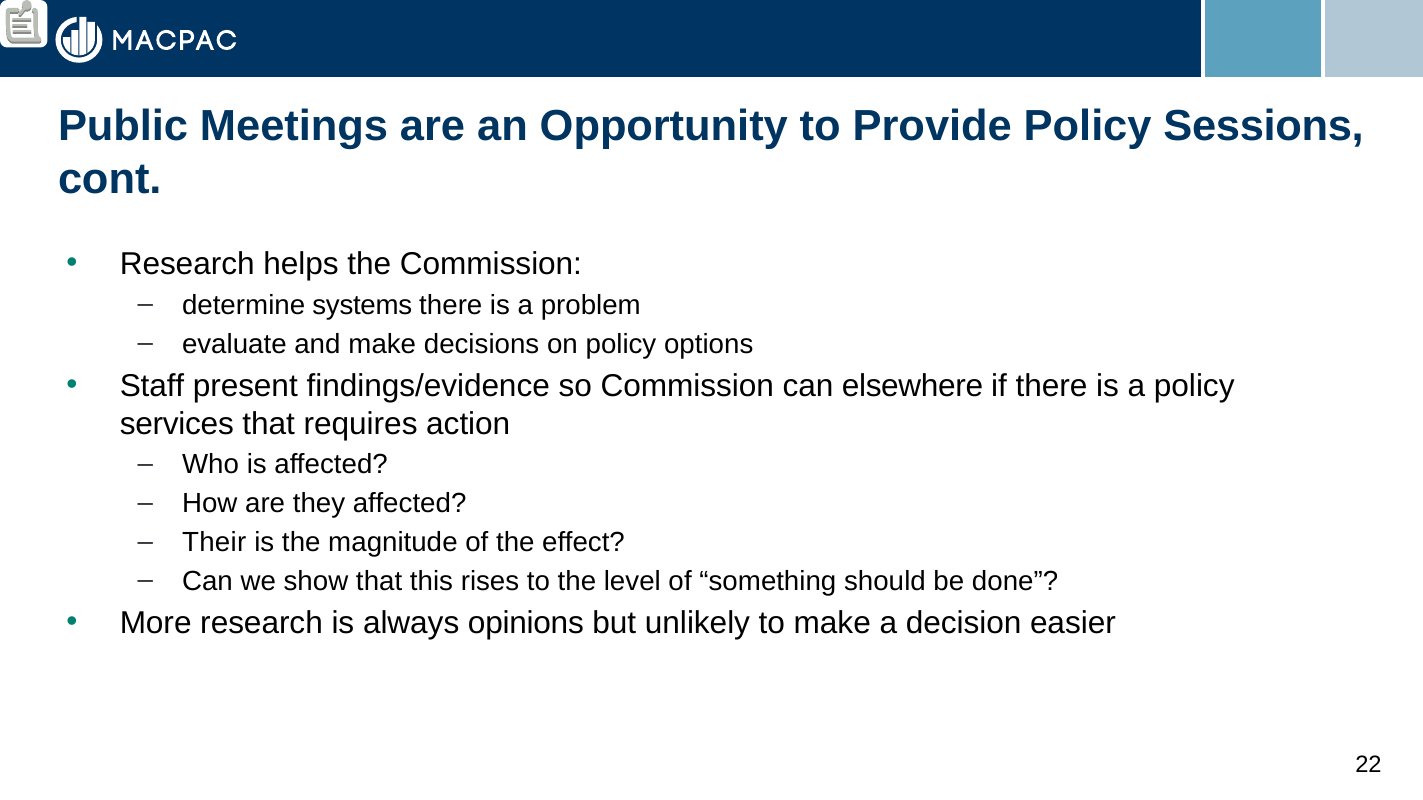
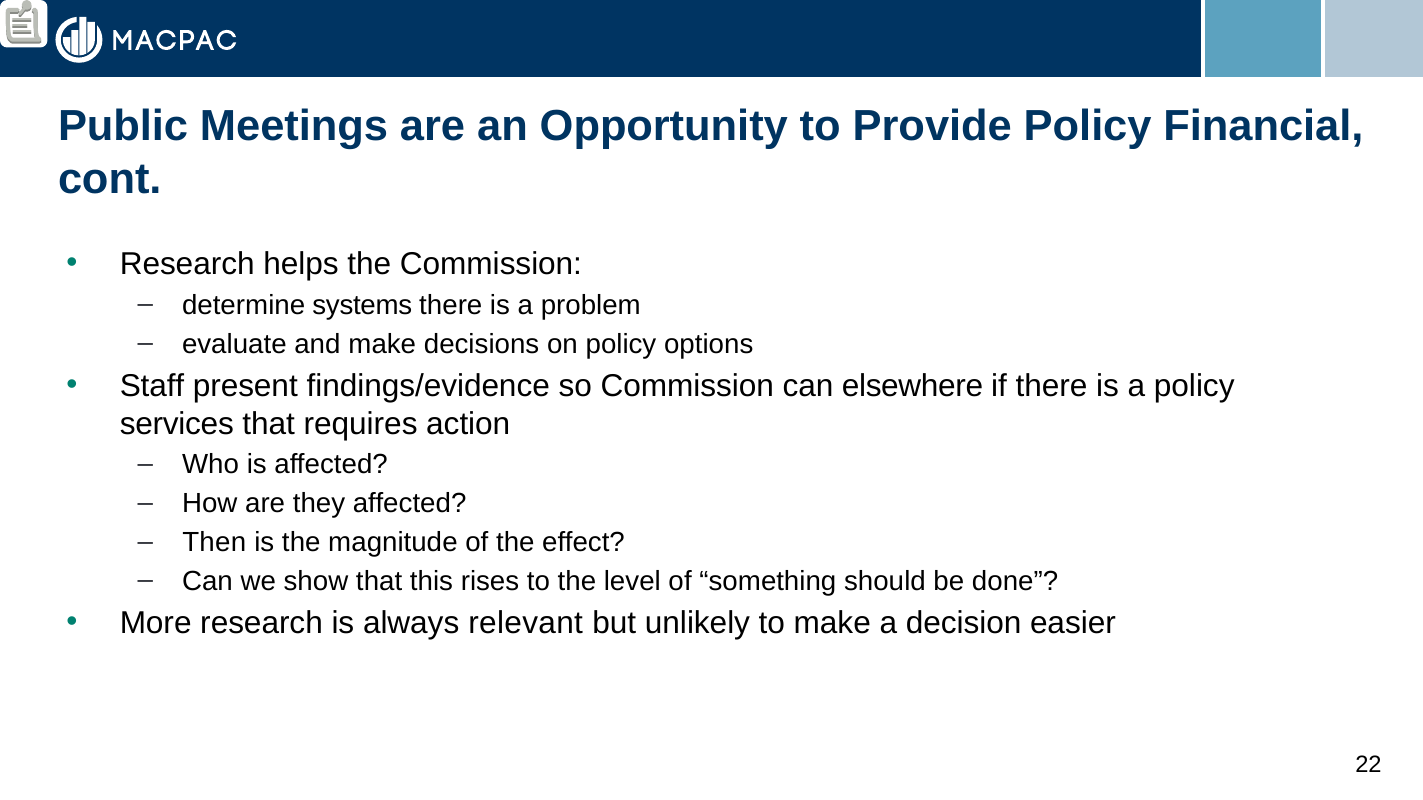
Sessions: Sessions -> Financial
Their: Their -> Then
opinions: opinions -> relevant
